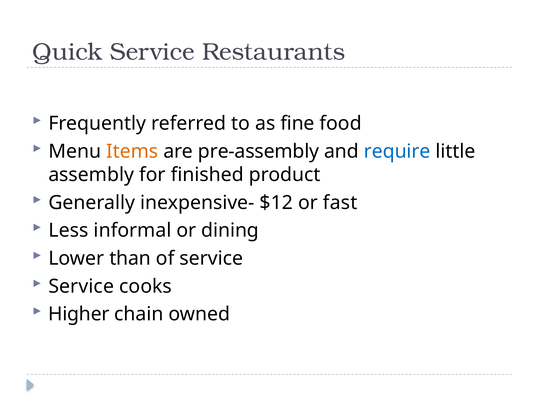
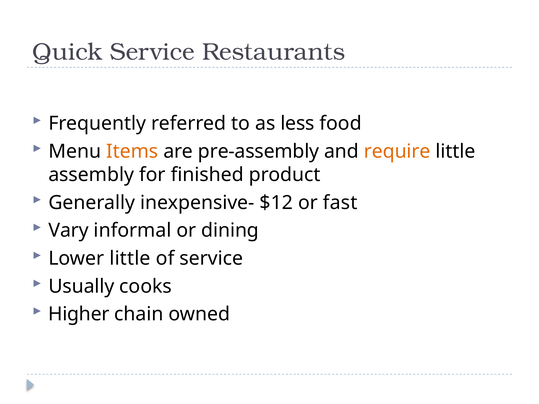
fine: fine -> less
require colour: blue -> orange
Less: Less -> Vary
Lower than: than -> little
Service at (81, 286): Service -> Usually
